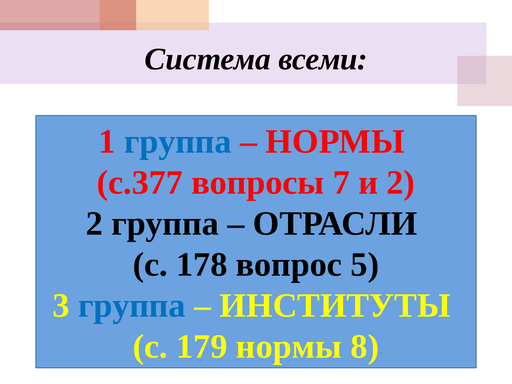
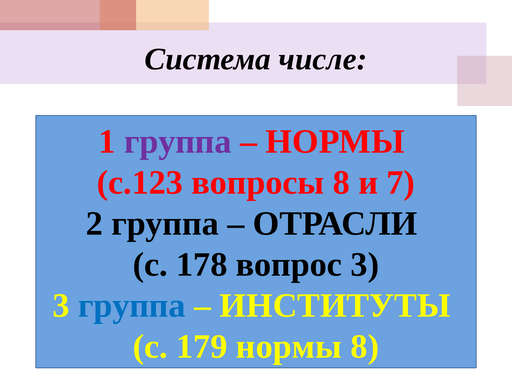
всеми: всеми -> числе
группа at (178, 142) colour: blue -> purple
с.377: с.377 -> с.123
вопросы 7: 7 -> 8
и 2: 2 -> 7
вопрос 5: 5 -> 3
